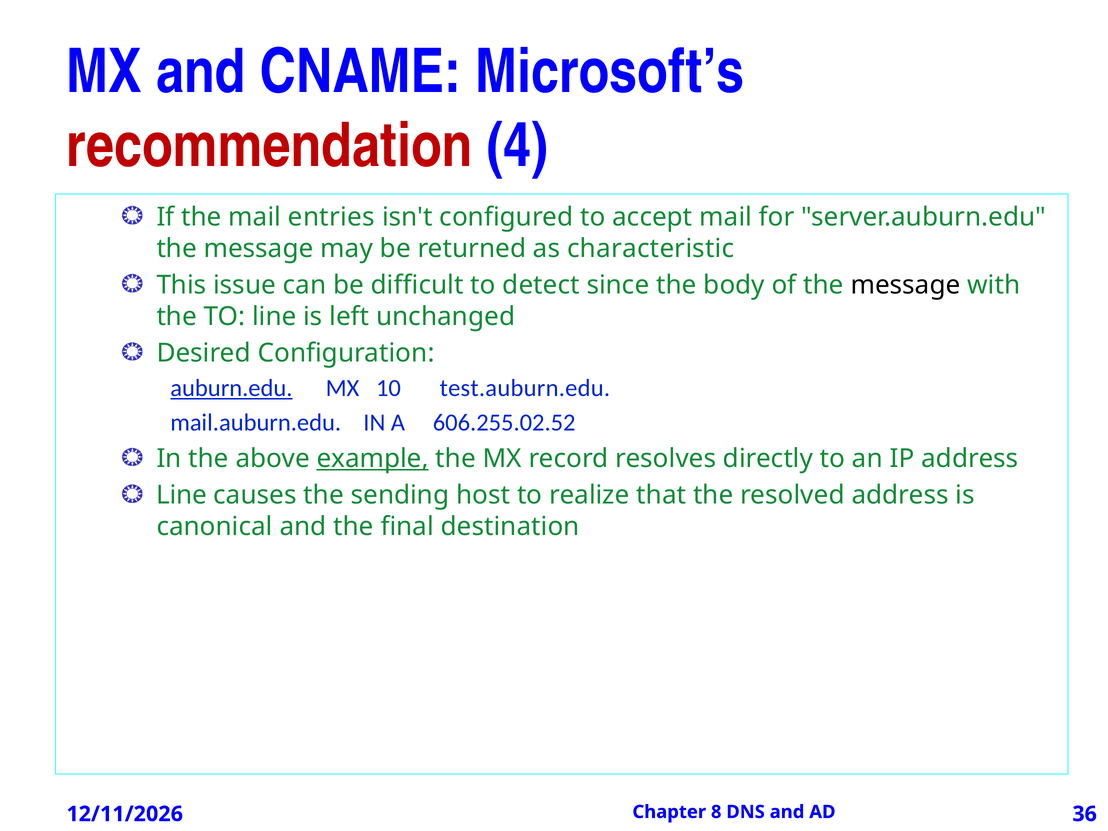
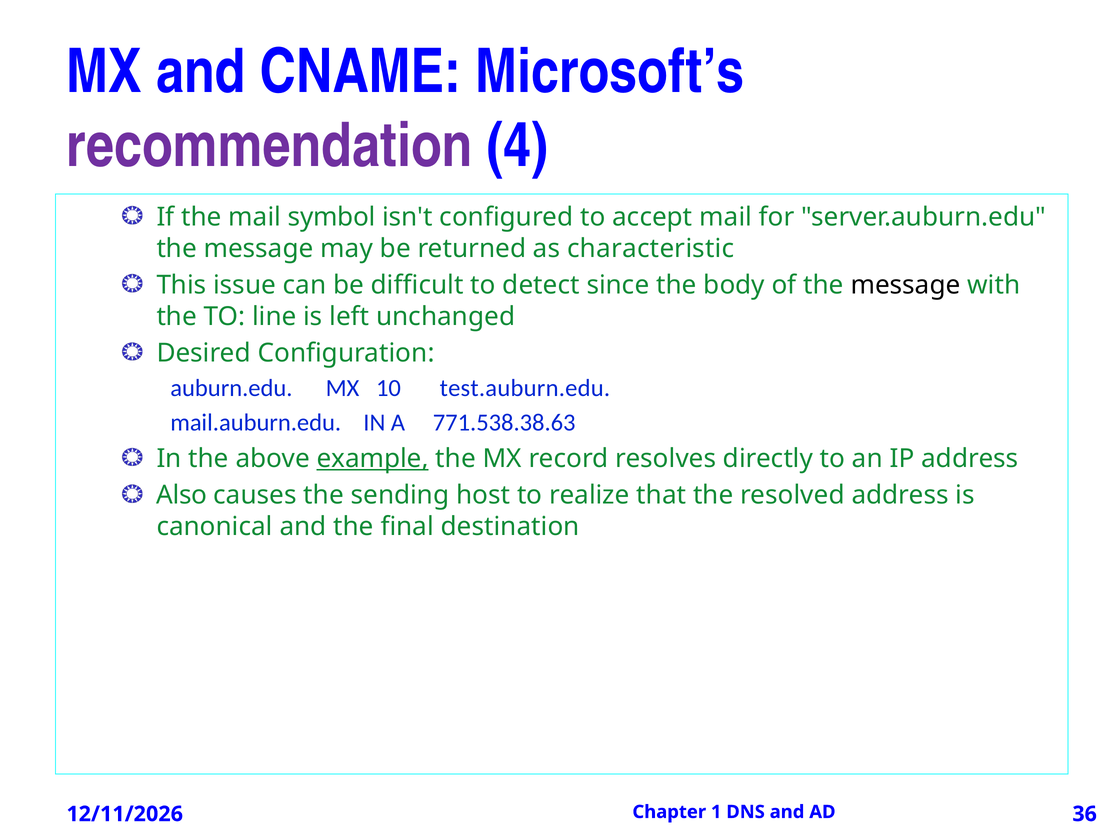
recommendation colour: red -> purple
entries: entries -> symbol
auburn.edu underline: present -> none
606.255.02.52: 606.255.02.52 -> 771.538.38.63
Line at (182, 495): Line -> Also
8: 8 -> 1
